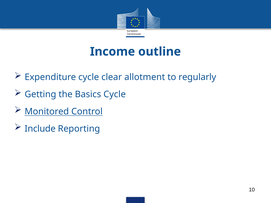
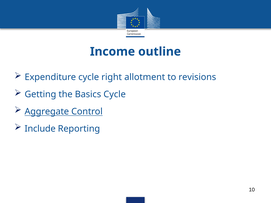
clear: clear -> right
regularly: regularly -> revisions
Monitored: Monitored -> Aggregate
